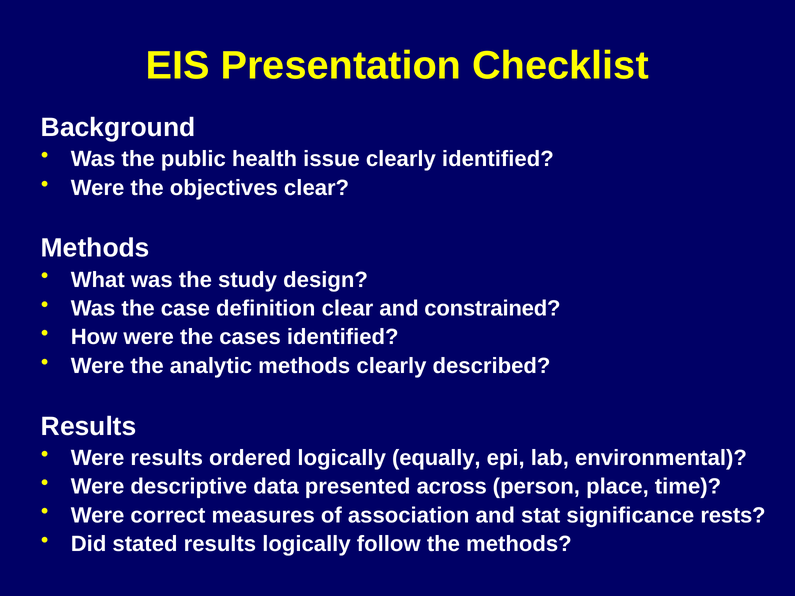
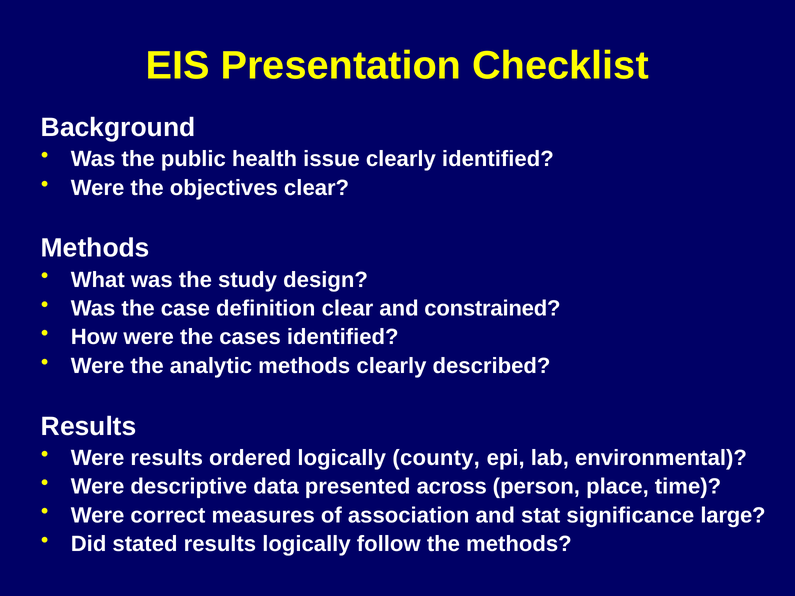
equally: equally -> county
rests: rests -> large
